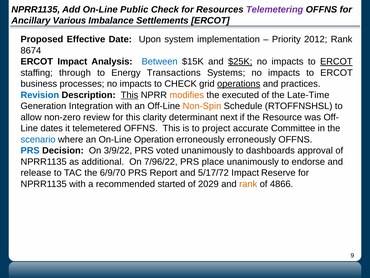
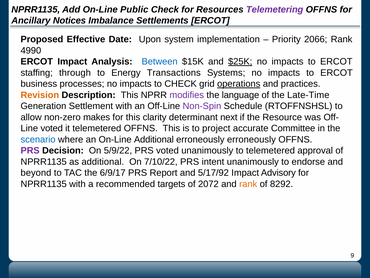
Various: Various -> Notices
2012: 2012 -> 2066
8674: 8674 -> 4990
ERCOT at (336, 62) underline: present -> none
Revision colour: blue -> orange
This at (130, 95) underline: present -> none
modifies colour: orange -> purple
executed: executed -> language
Integration: Integration -> Settlement
Non-Spin colour: orange -> purple
review: review -> makes
dates at (52, 128): dates -> voted
On-Line Operation: Operation -> Additional
PRS at (30, 150) colour: blue -> purple
3/9/22: 3/9/22 -> 5/9/22
to dashboards: dashboards -> telemetered
7/96/22: 7/96/22 -> 7/10/22
place: place -> intent
release: release -> beyond
6/9/70: 6/9/70 -> 6/9/17
5/17/72: 5/17/72 -> 5/17/92
Reserve: Reserve -> Advisory
started: started -> targets
2029: 2029 -> 2072
4866: 4866 -> 8292
